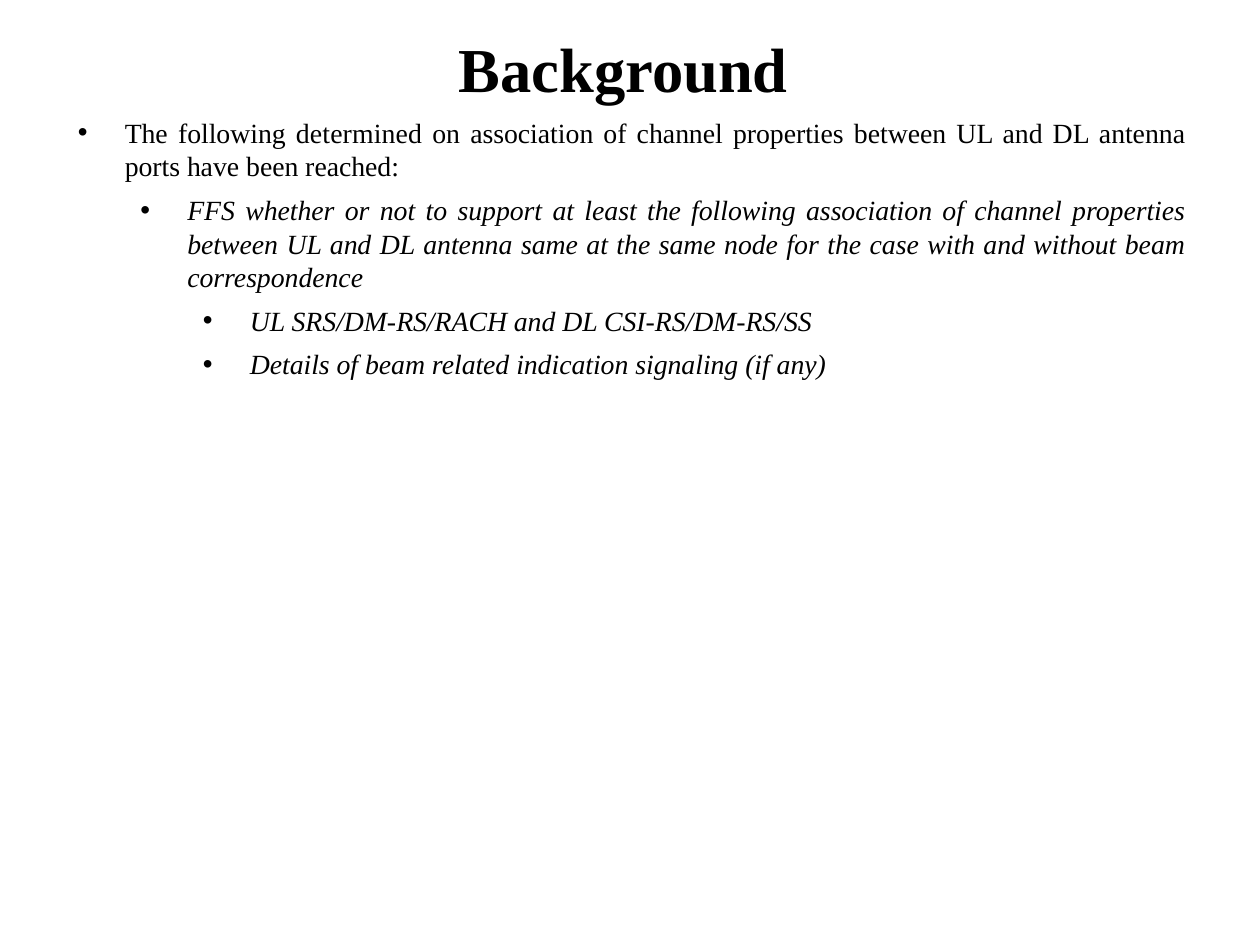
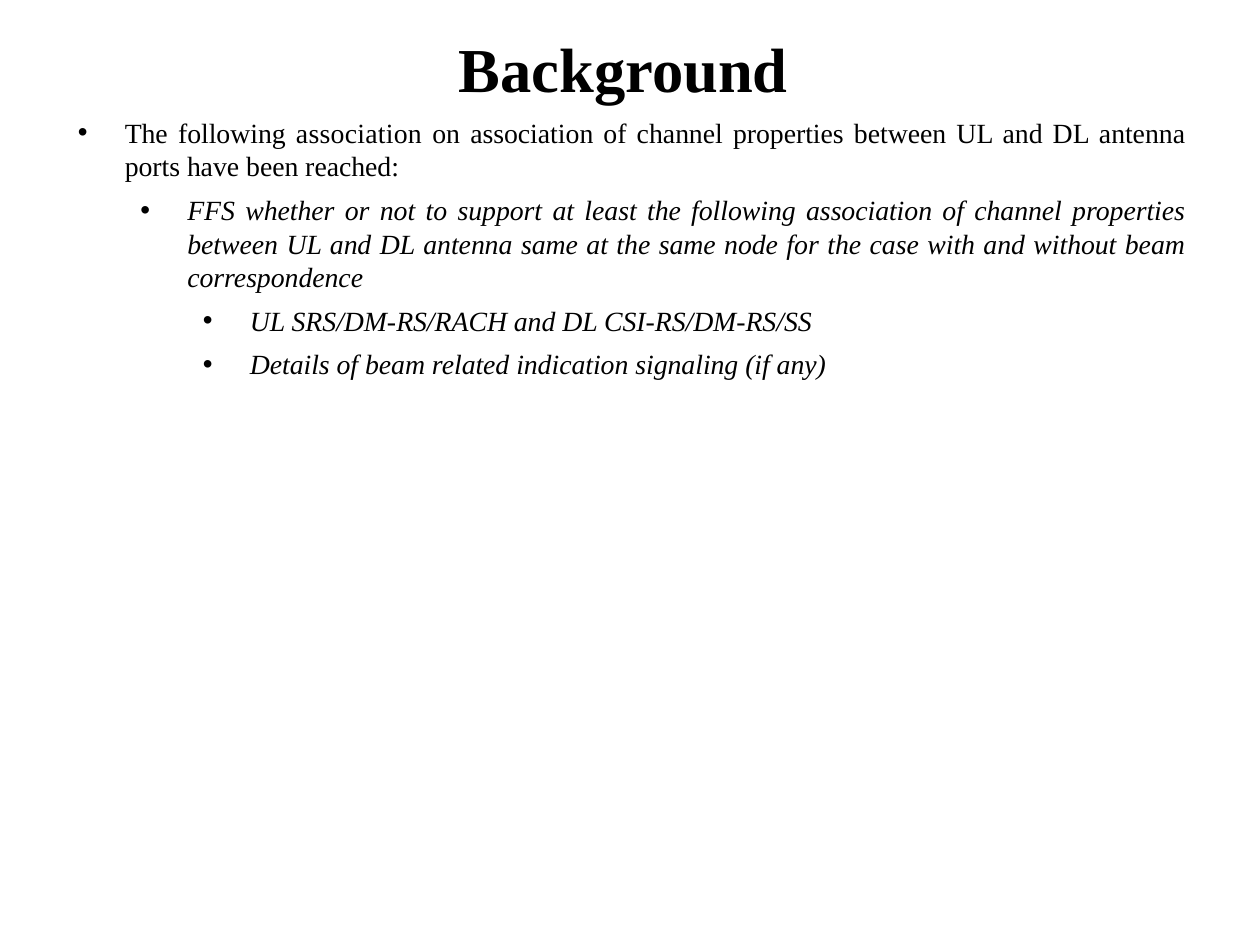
determined at (359, 134): determined -> association
